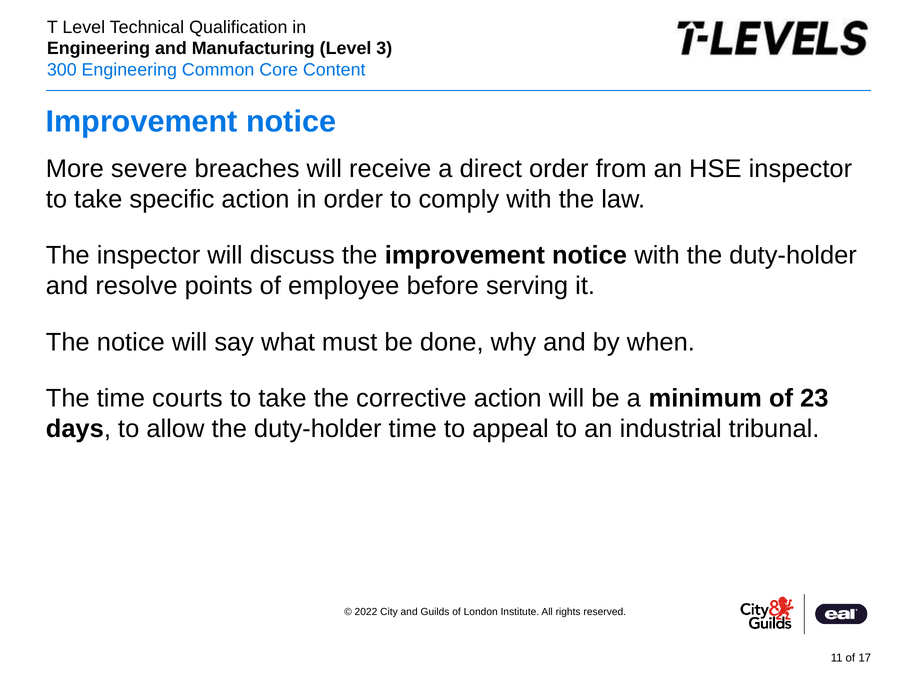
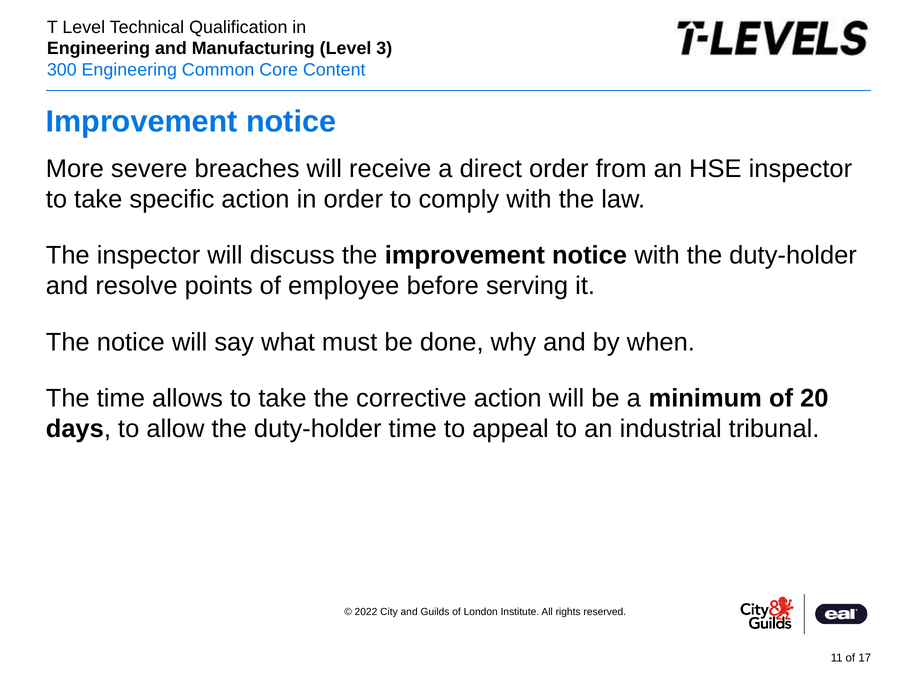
courts: courts -> allows
23: 23 -> 20
